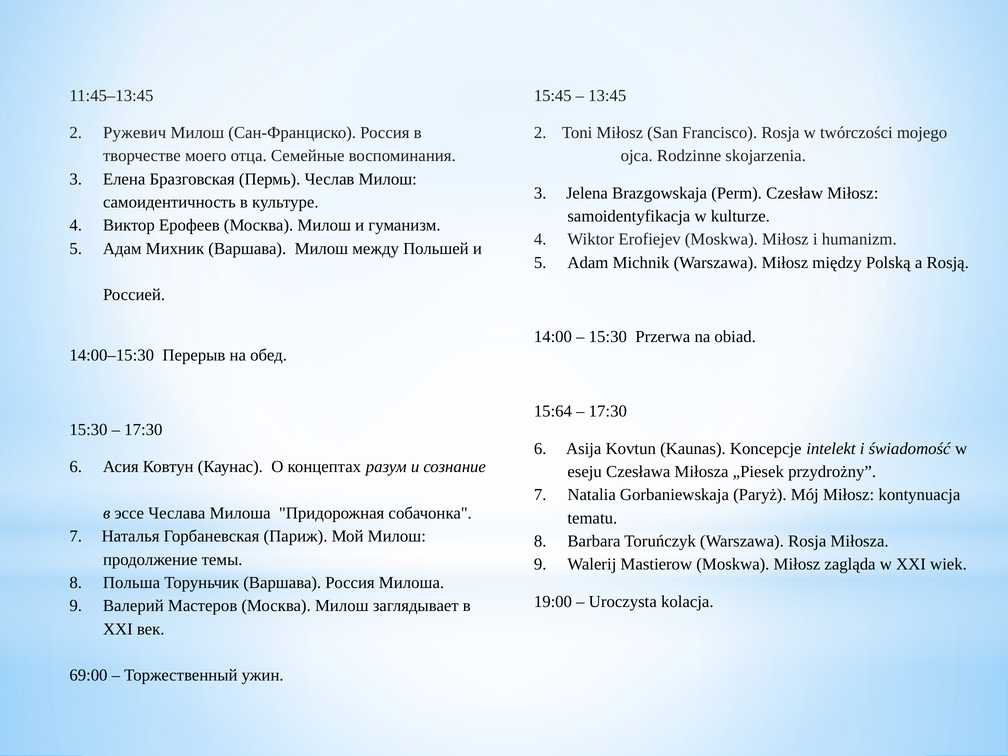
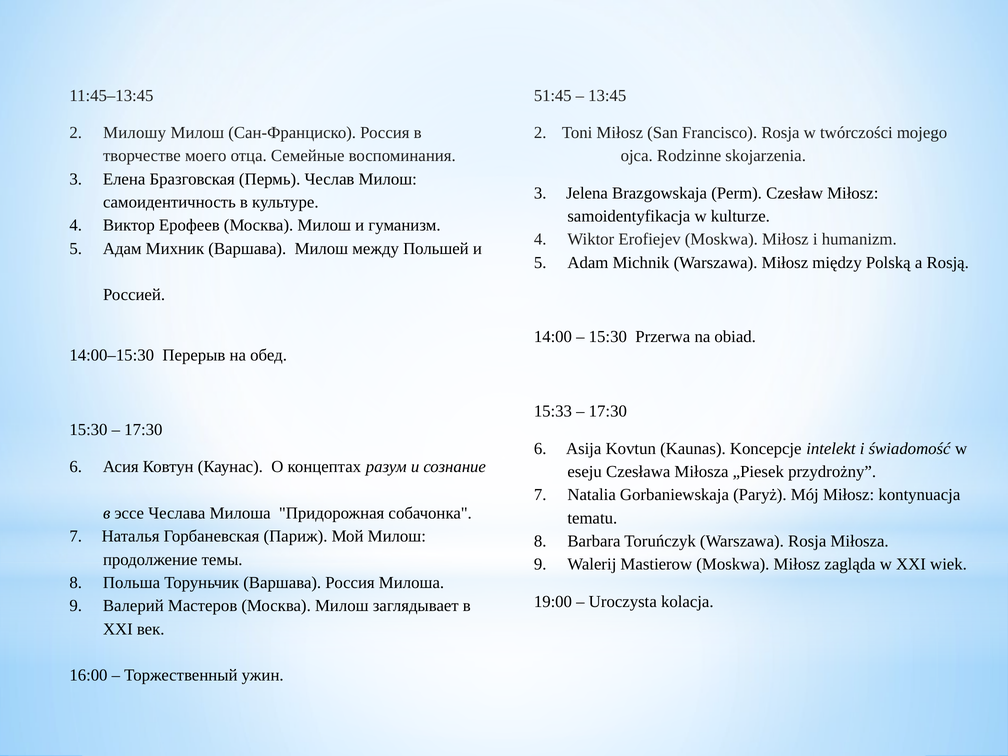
15:45: 15:45 -> 51:45
Ружевич: Ружевич -> Милошу
15:64: 15:64 -> 15:33
69:00: 69:00 -> 16:00
